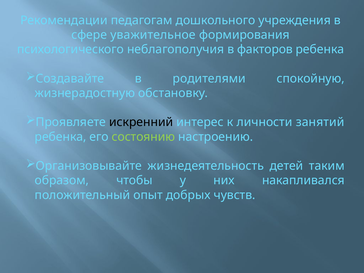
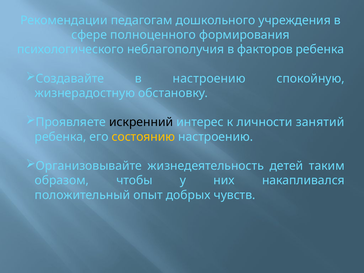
уважительное: уважительное -> полноценного
в родителями: родителями -> настроению
состоянию colour: light green -> yellow
